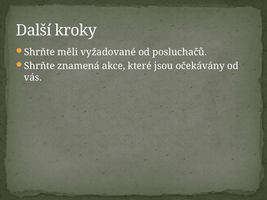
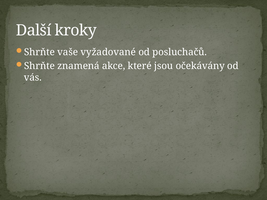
měli: měli -> vaše
